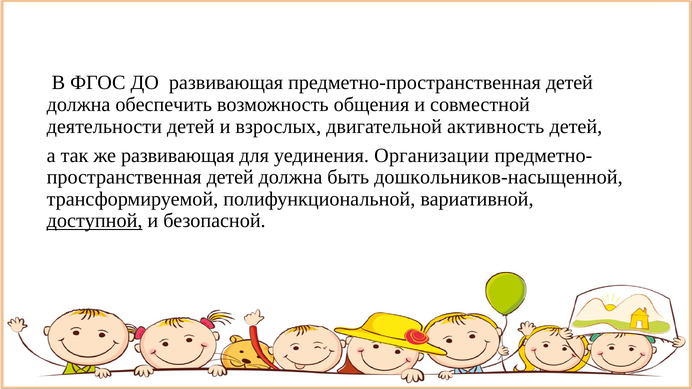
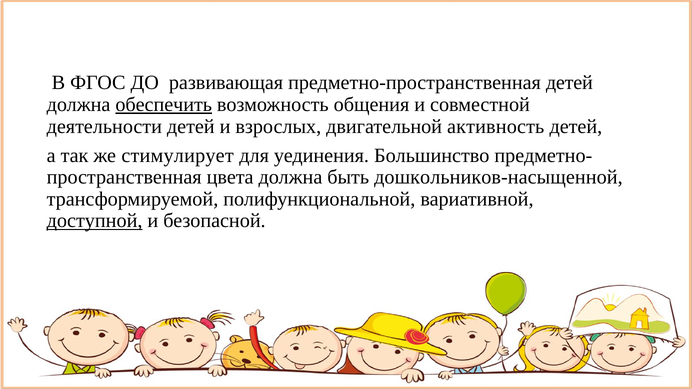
обеспечить underline: none -> present
же развивающая: развивающая -> стимулирует
Организации: Организации -> Большинство
детей at (230, 177): детей -> цвета
